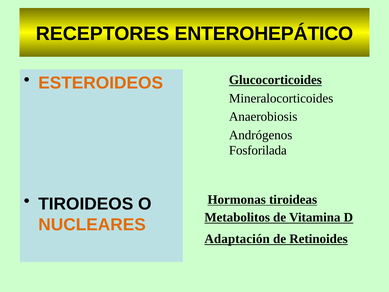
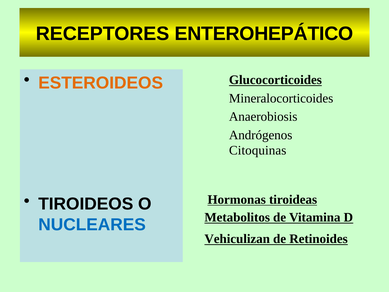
Fosforilada: Fosforilada -> Citoquinas
NUCLEARES colour: orange -> blue
Adaptación: Adaptación -> Vehiculizan
